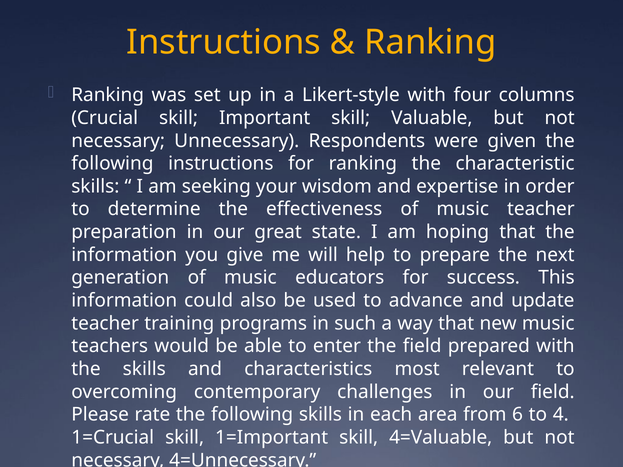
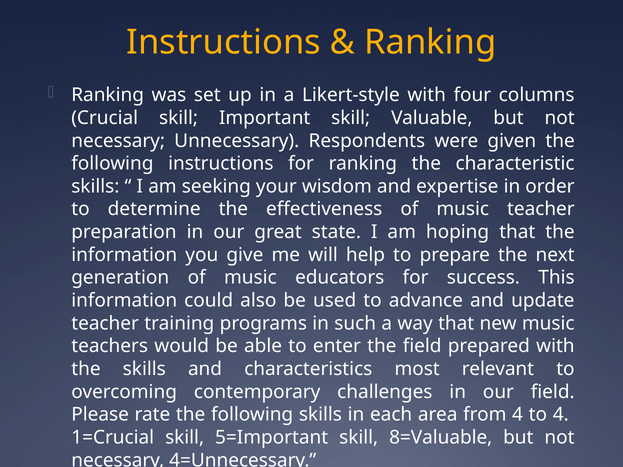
from 6: 6 -> 4
1=Important: 1=Important -> 5=Important
4=Valuable: 4=Valuable -> 8=Valuable
